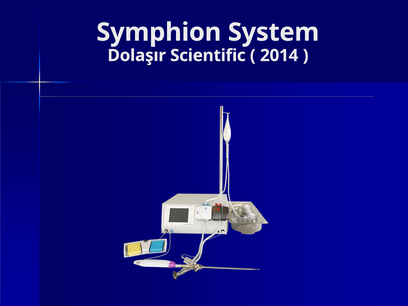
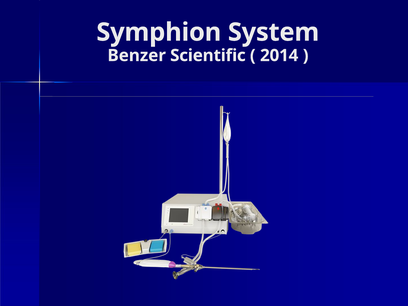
Dolaşır: Dolaşır -> Benzer
